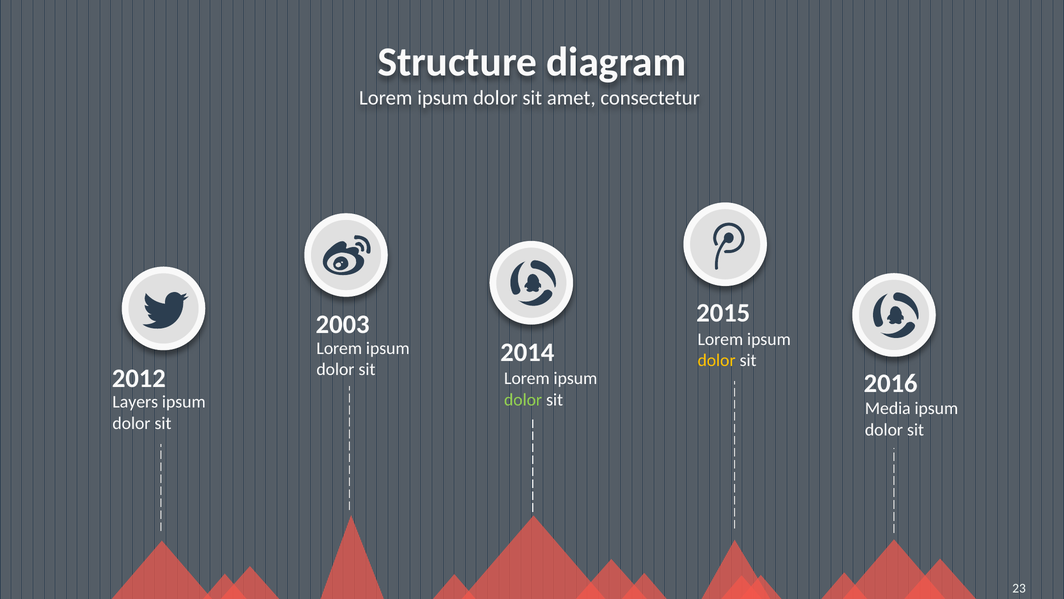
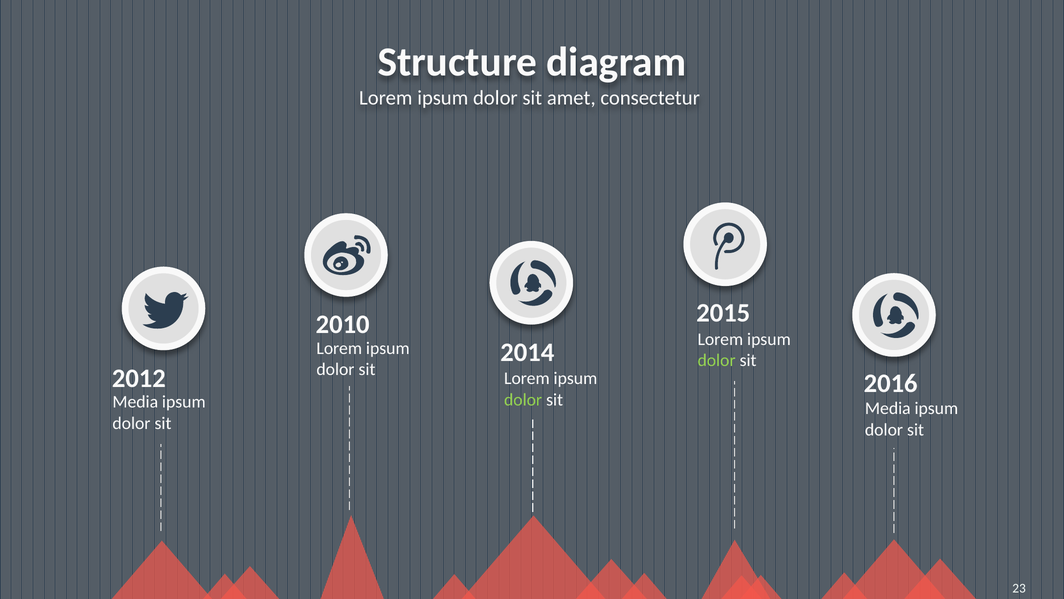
2003: 2003 -> 2010
dolor at (717, 360) colour: yellow -> light green
Layers at (135, 402): Layers -> Media
